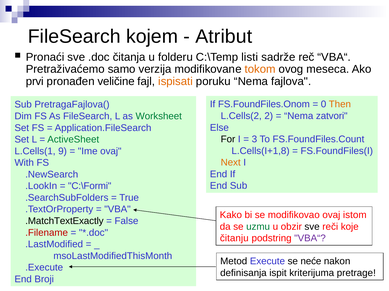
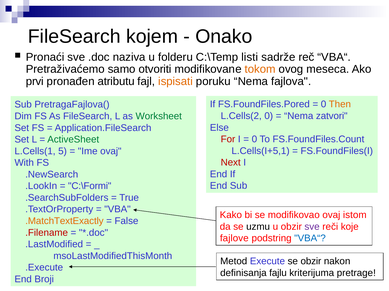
Atribut: Atribut -> Onako
čitanja: čitanja -> naziva
verzija: verzija -> otvoriti
veličine: veličine -> atributu
FS.FoundFiles.Onom: FS.FoundFiles.Onom -> FS.FoundFiles.Pored
L.Cells(2 2: 2 -> 0
For colour: black -> red
3 at (254, 140): 3 -> 0
L.Cells(I+1,8: L.Cells(I+1,8 -> L.Cells(I+5,1
9: 9 -> 5
Next colour: orange -> red
.MatchTextExactly colour: black -> orange
uzmu colour: green -> black
sve at (312, 227) colour: black -> purple
čitanju: čitanju -> fajlove
VBA“ at (310, 239) colour: purple -> blue
se neće: neće -> obzir
ispit: ispit -> fajlu
